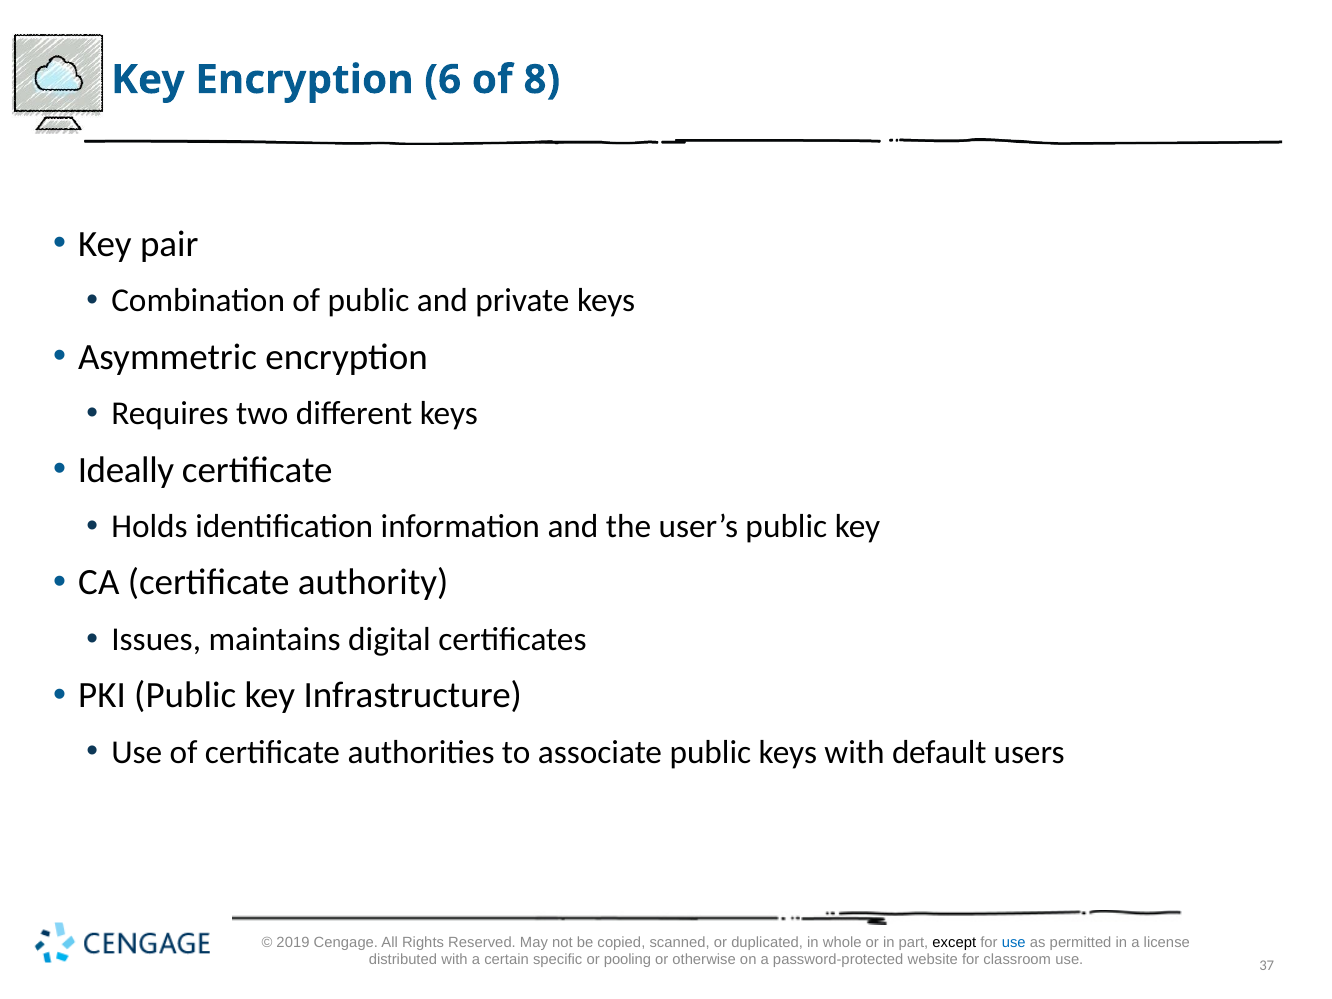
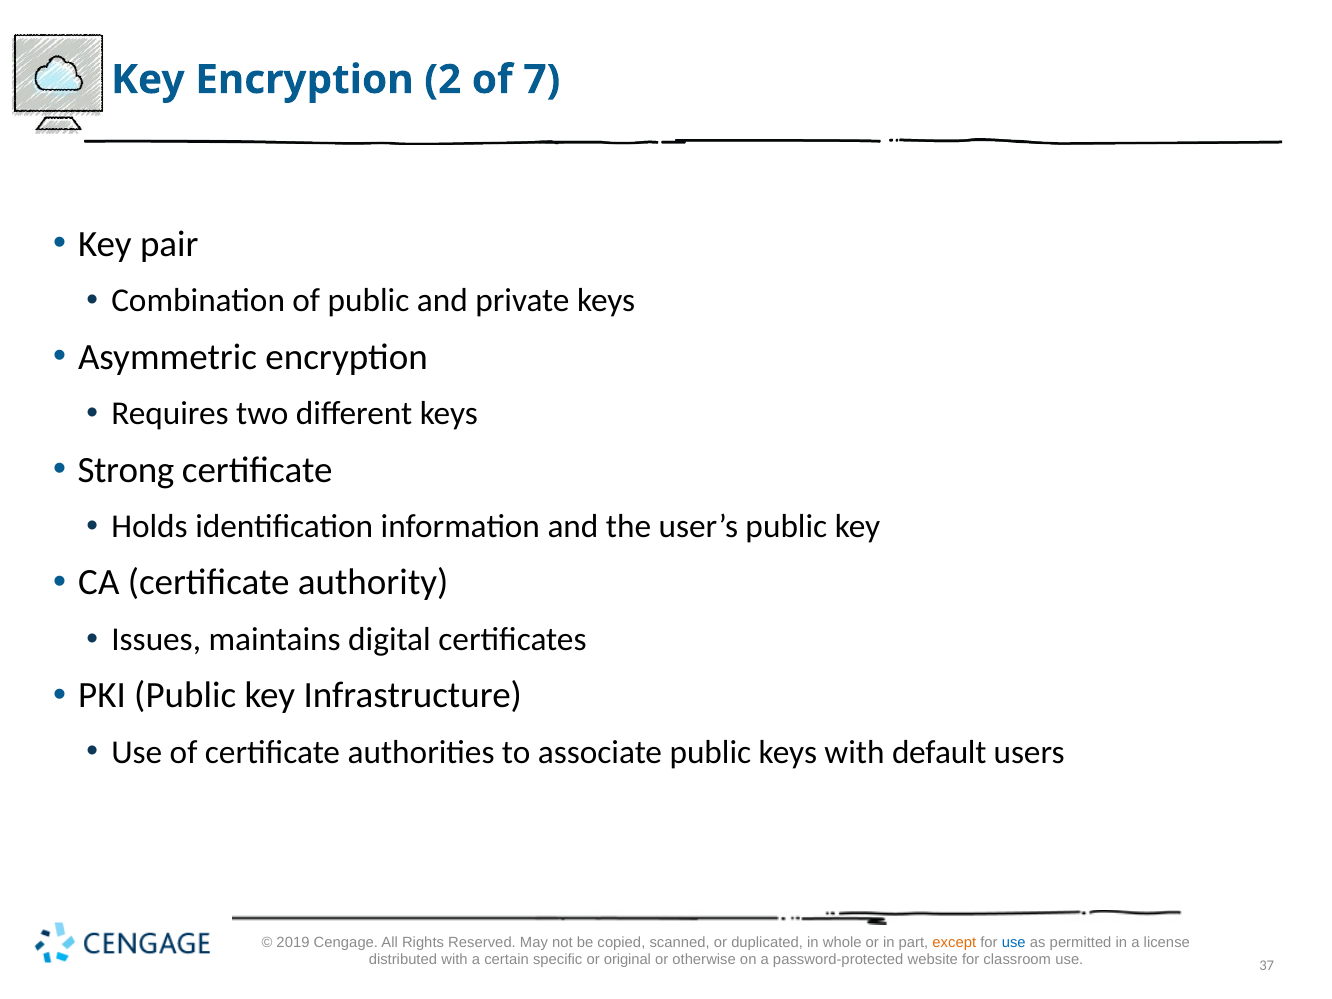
6: 6 -> 2
8: 8 -> 7
Ideally: Ideally -> Strong
except colour: black -> orange
pooling: pooling -> original
